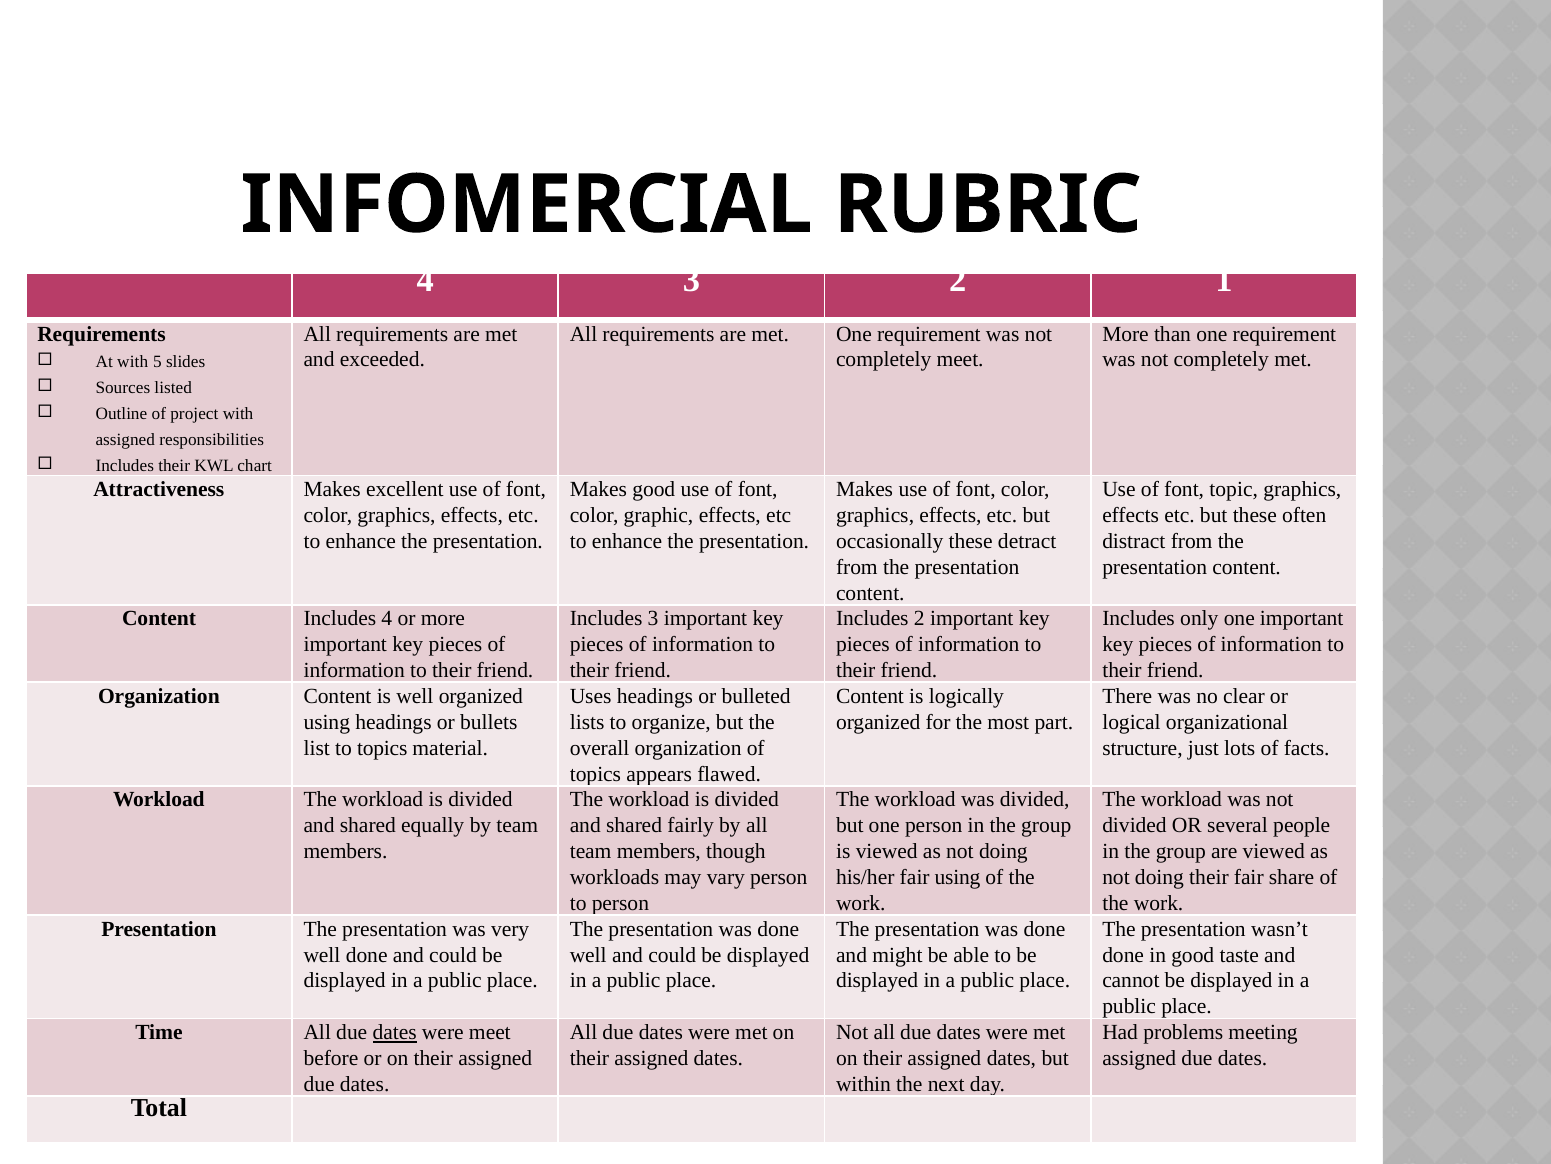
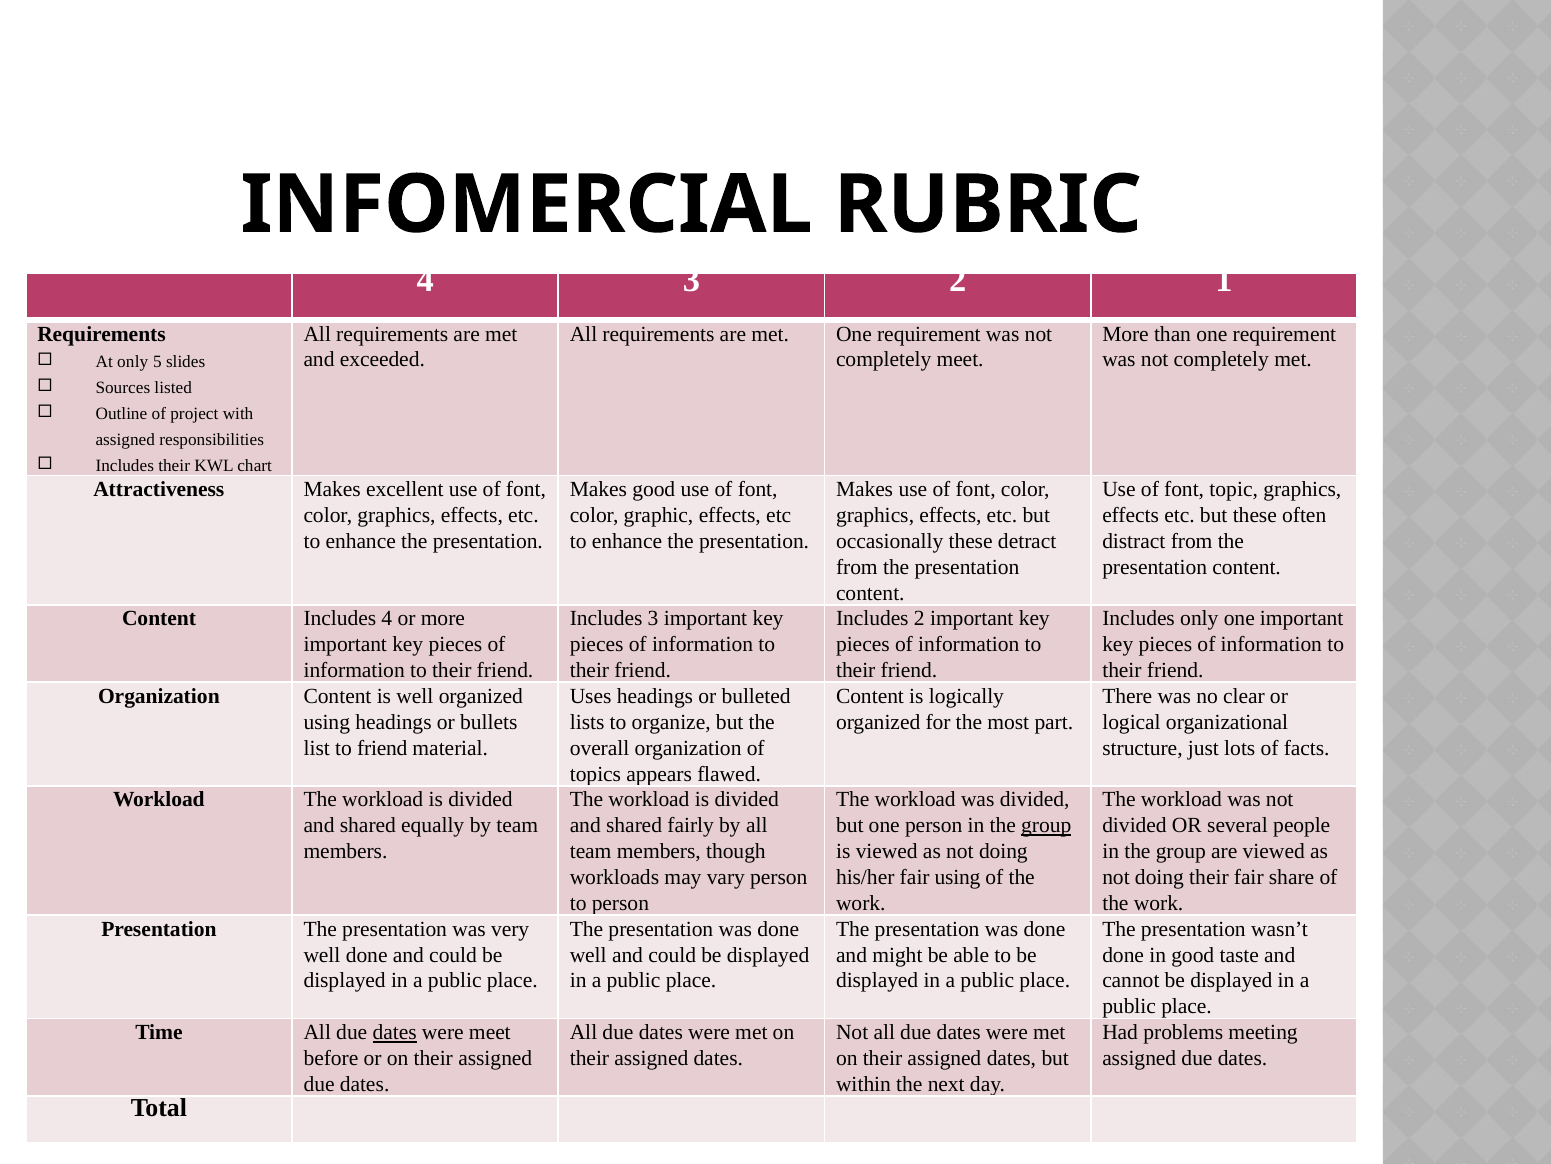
At with: with -> only
to topics: topics -> friend
group at (1046, 825) underline: none -> present
